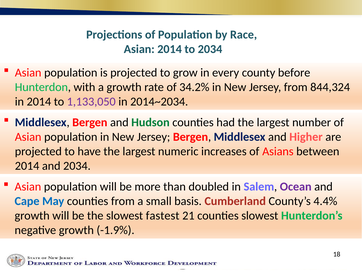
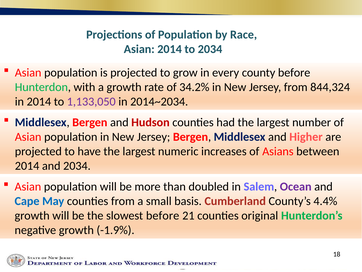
Hudson colour: green -> red
slowest fastest: fastest -> before
counties slowest: slowest -> original
